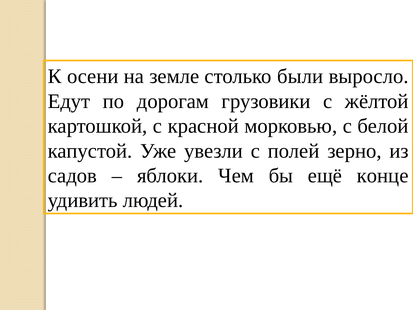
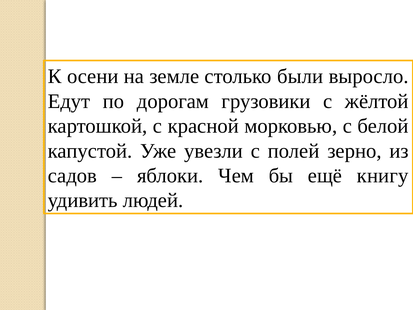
конце: конце -> книгу
